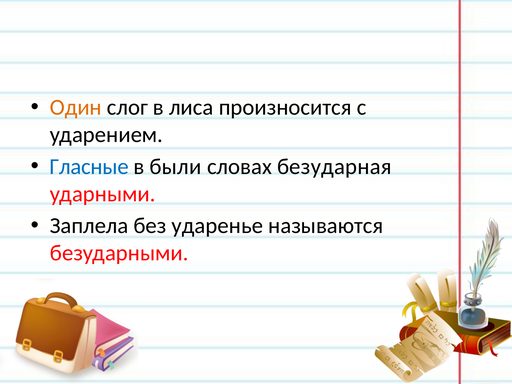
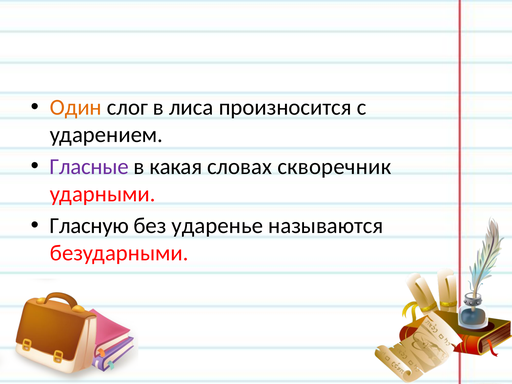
Гласные colour: blue -> purple
были: были -> какая
безударная: безударная -> скворечник
Заплела: Заплела -> Гласную
